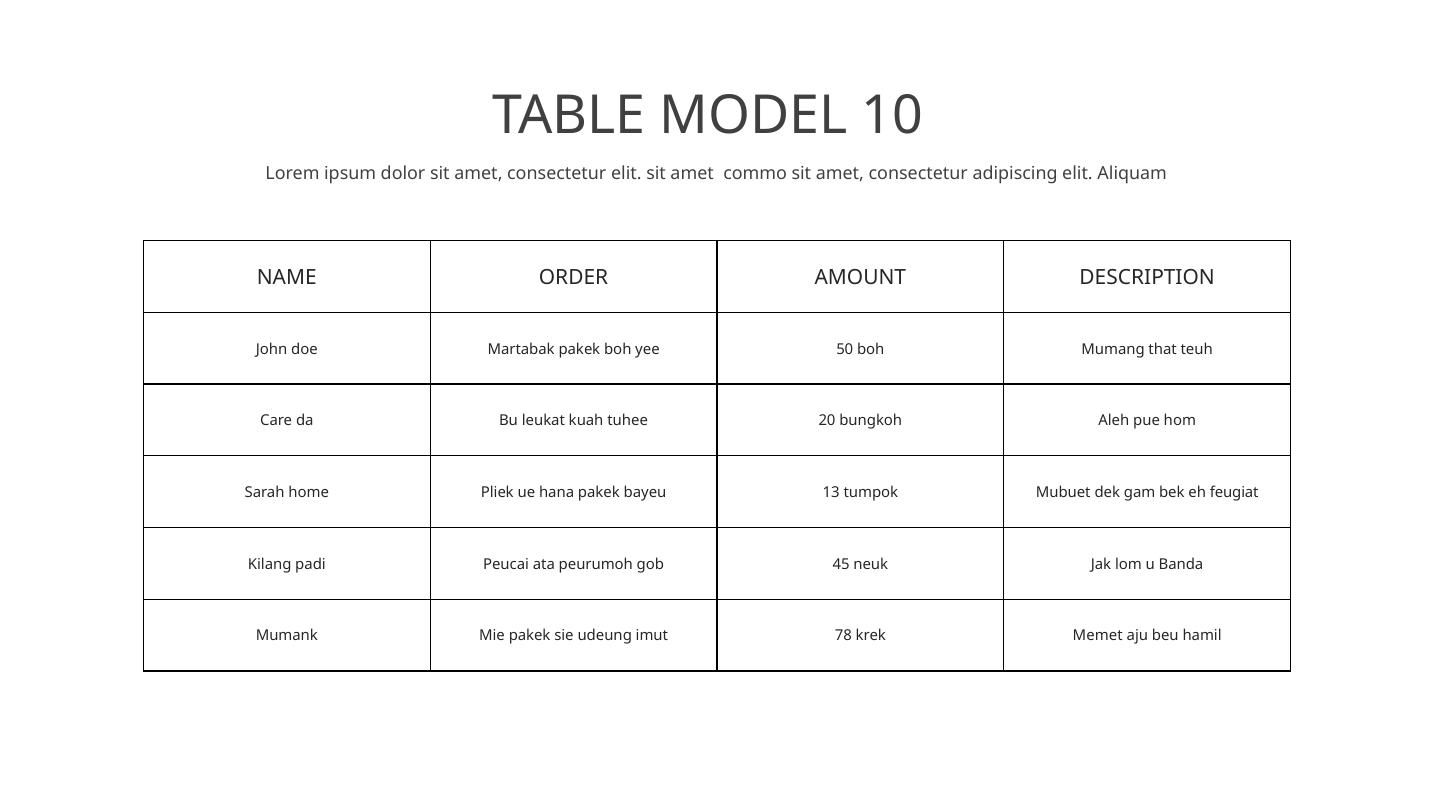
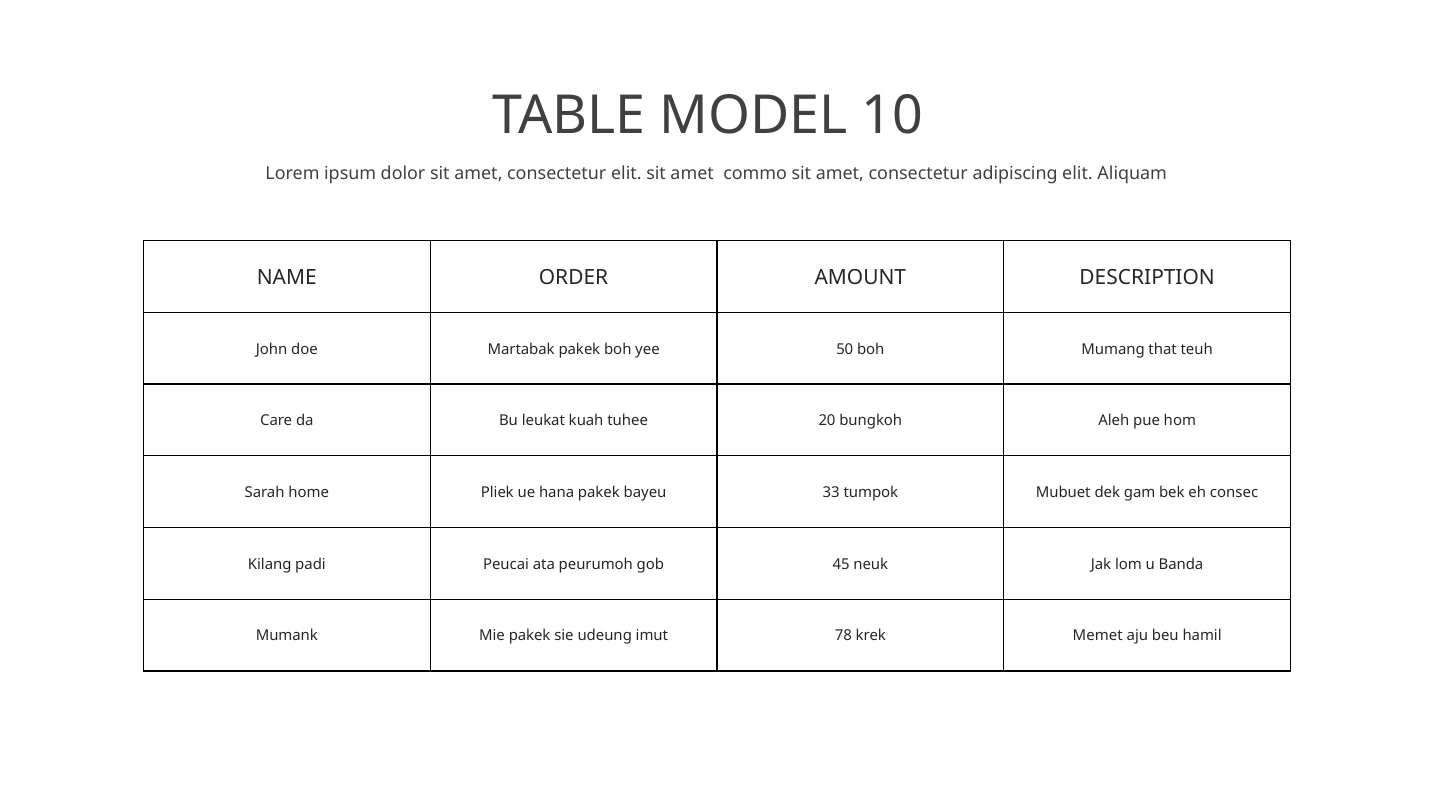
13: 13 -> 33
feugiat: feugiat -> consec
